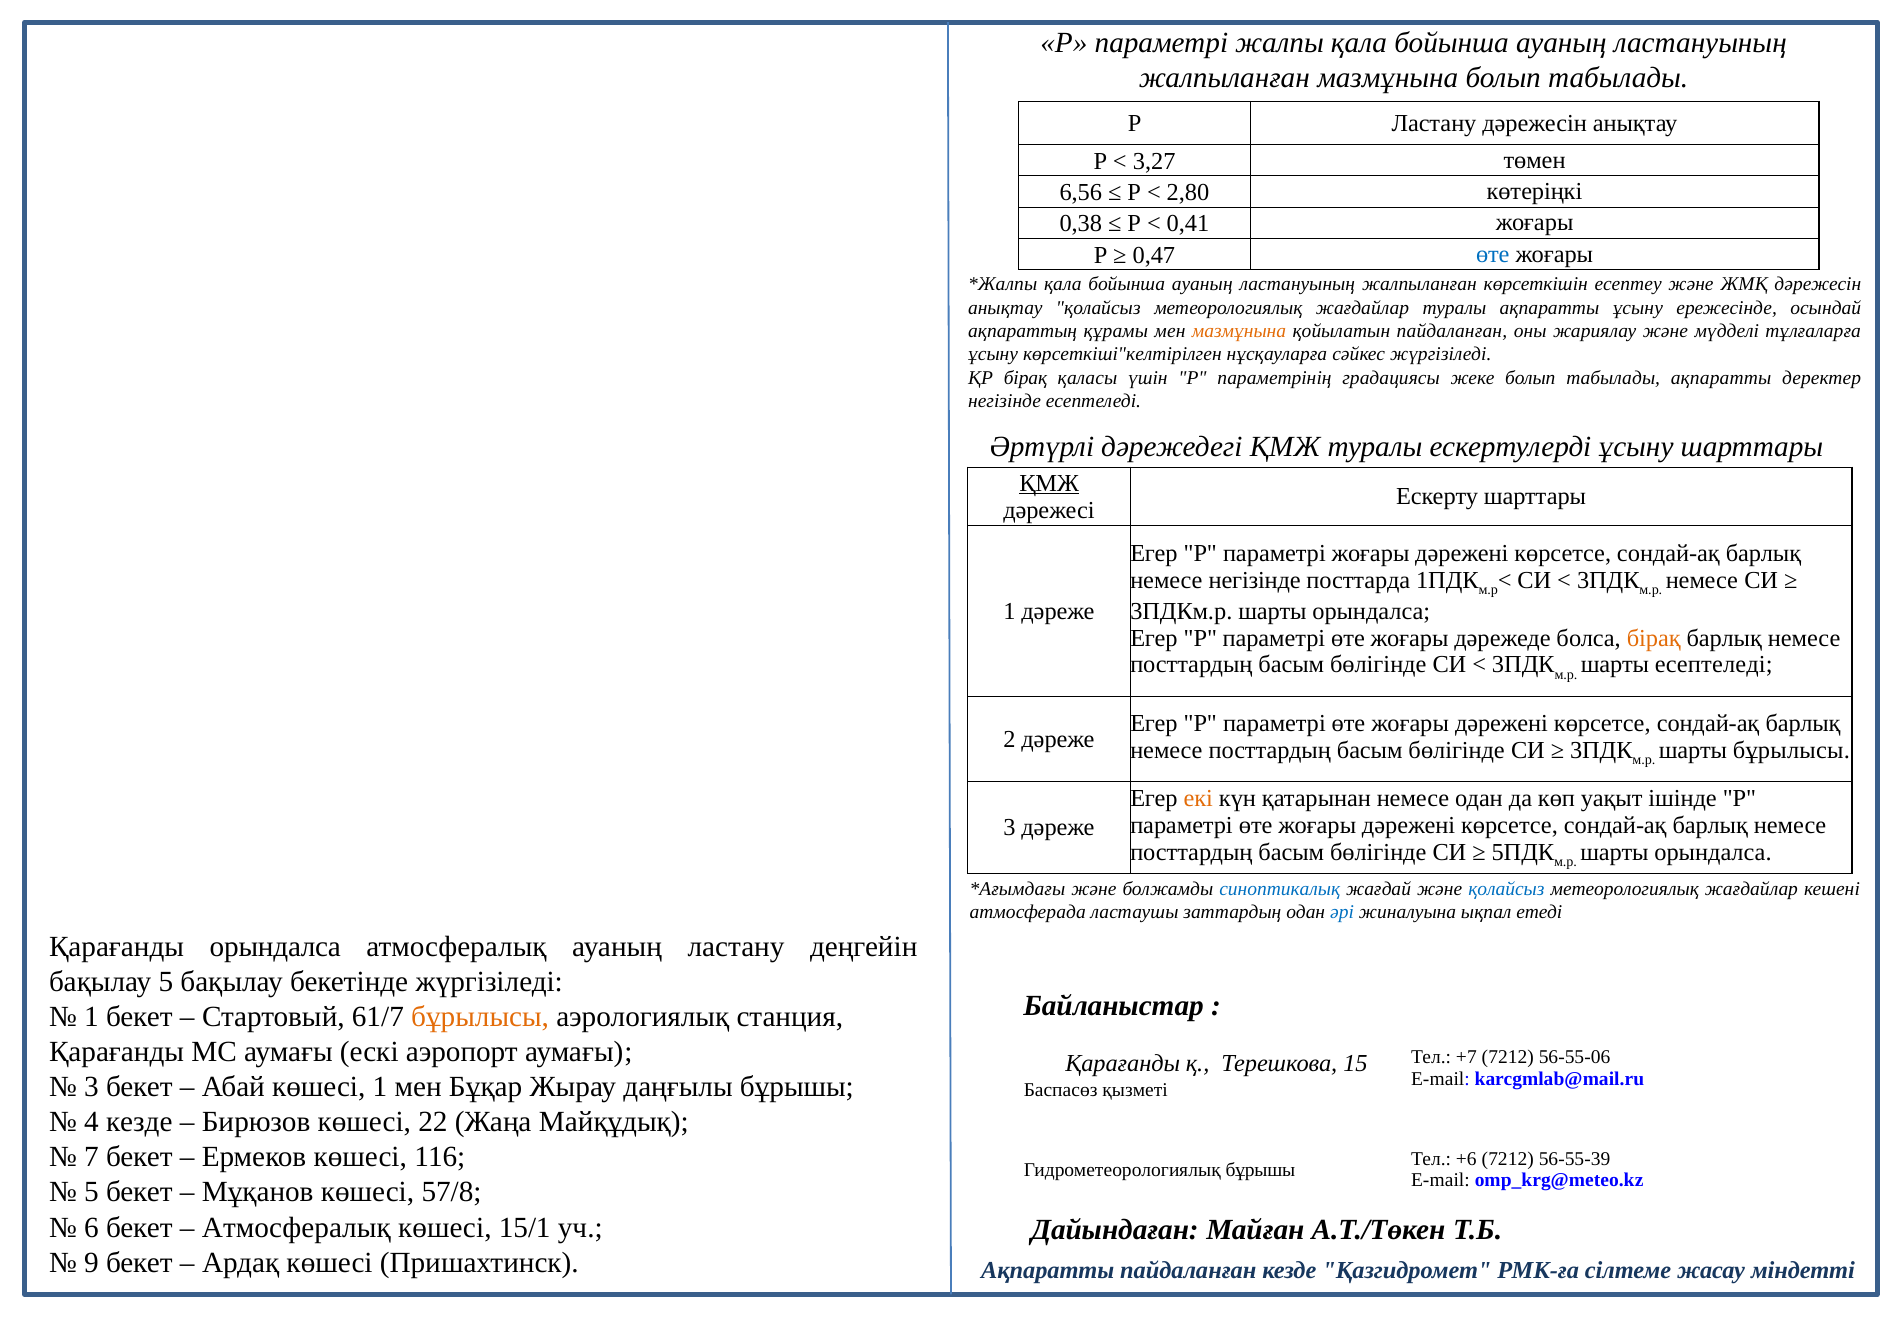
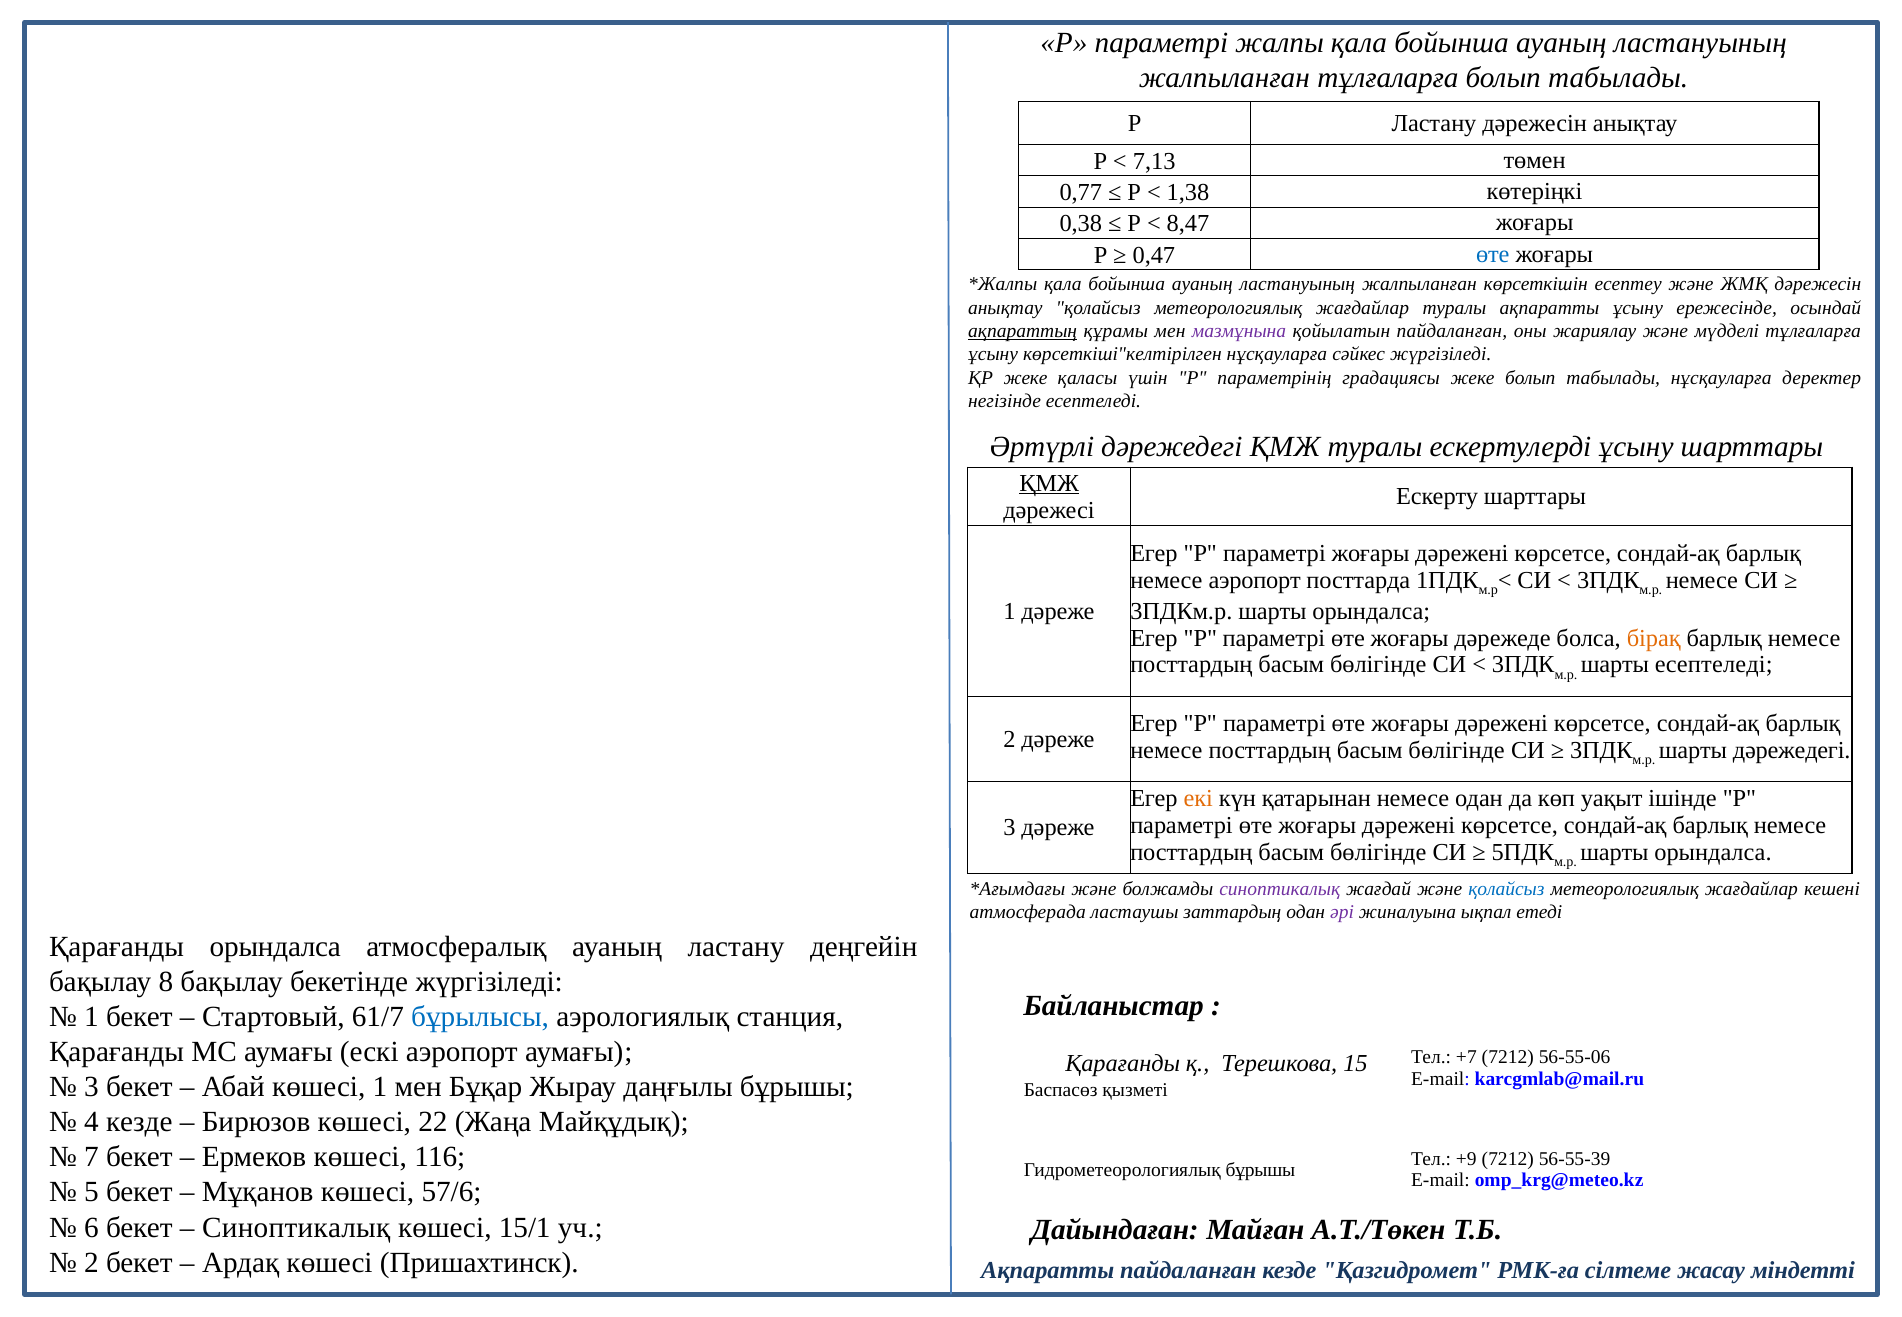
жалпыланған мазмұнына: мазмұнына -> тұлғаларға
3,27: 3,27 -> 7,13
6,56: 6,56 -> 0,77
2,80: 2,80 -> 1,38
0,41: 0,41 -> 8,47
ақпараттың underline: none -> present
мазмұнына at (1239, 331) colour: orange -> purple
ҚР бірақ: бірақ -> жеке
табылады ақпаратты: ақпаратты -> нұсқауларға
немесе негізінде: негізінде -> аэропорт
шарты бұрылысы: бұрылысы -> дәрежедегі
синоптикалық at (1280, 889) colour: blue -> purple
әрі colour: blue -> purple
бақылау 5: 5 -> 8
бұрылысы at (480, 1016) colour: orange -> blue
+6: +6 -> +9
57/8: 57/8 -> 57/6
Атмосфералық at (296, 1227): Атмосфералық -> Синоптикалық
9 at (91, 1262): 9 -> 2
